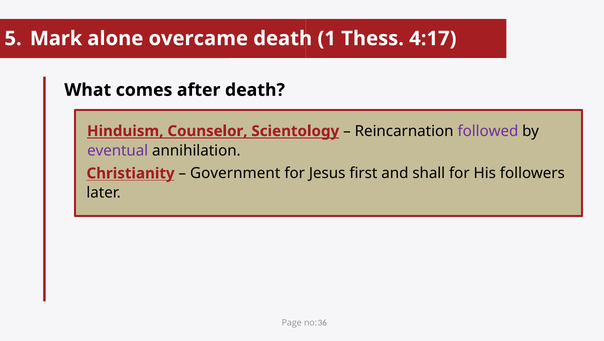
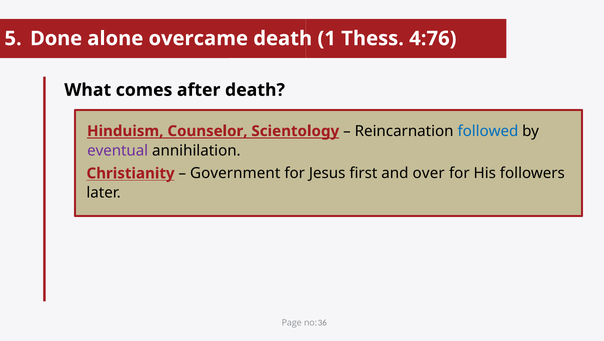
Mark: Mark -> Done
4:17: 4:17 -> 4:76
followed colour: purple -> blue
shall: shall -> over
